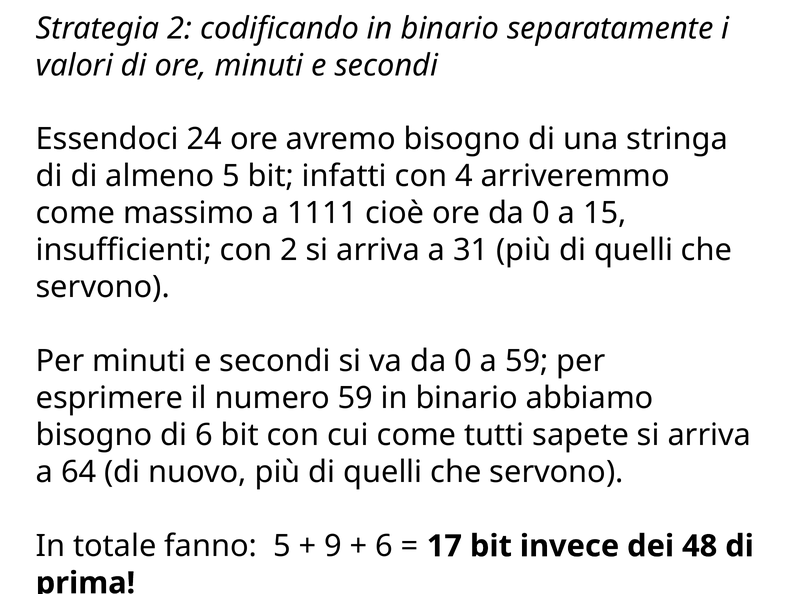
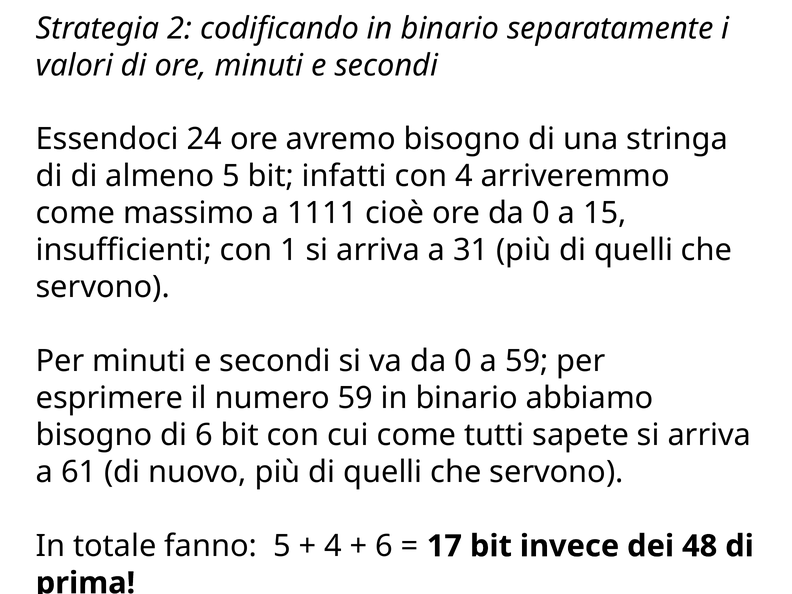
con 2: 2 -> 1
64: 64 -> 61
9 at (333, 546): 9 -> 4
